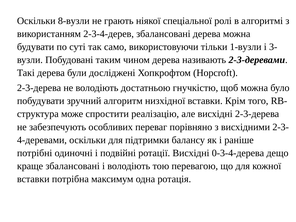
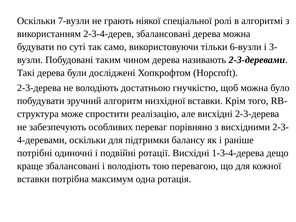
8-вузли: 8-вузли -> 7-вузли
1-вузли: 1-вузли -> 6-вузли
0-3-4-дерева: 0-3-4-дерева -> 1-3-4-дерева
